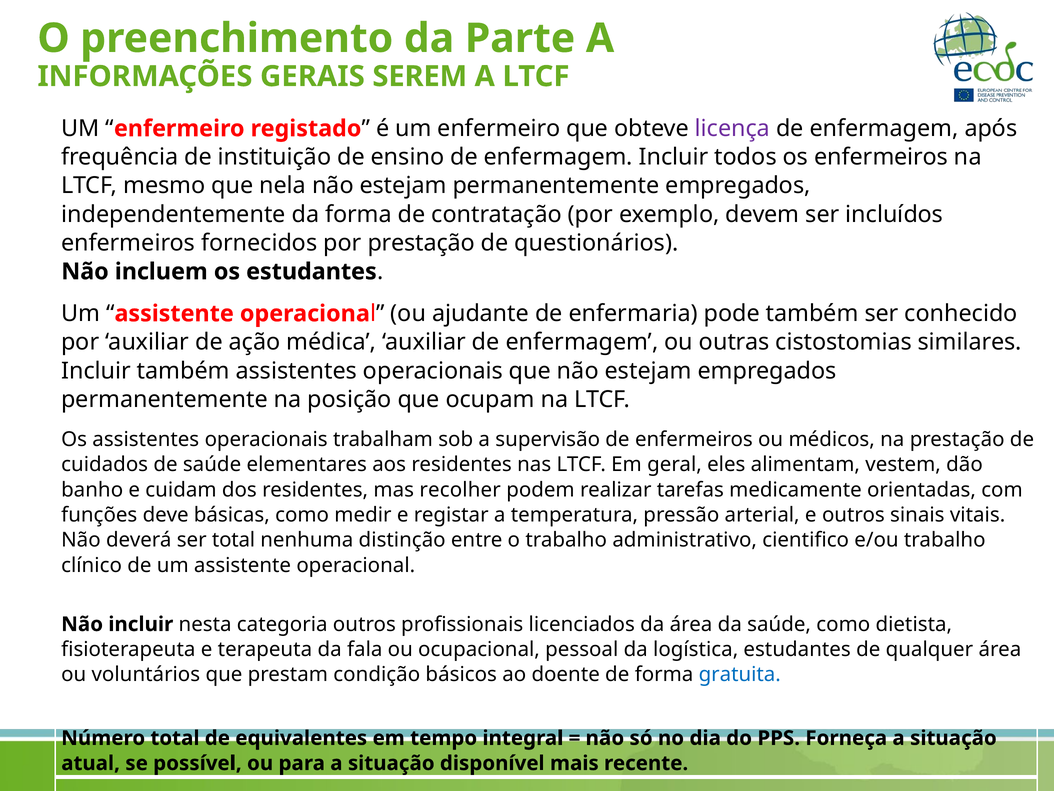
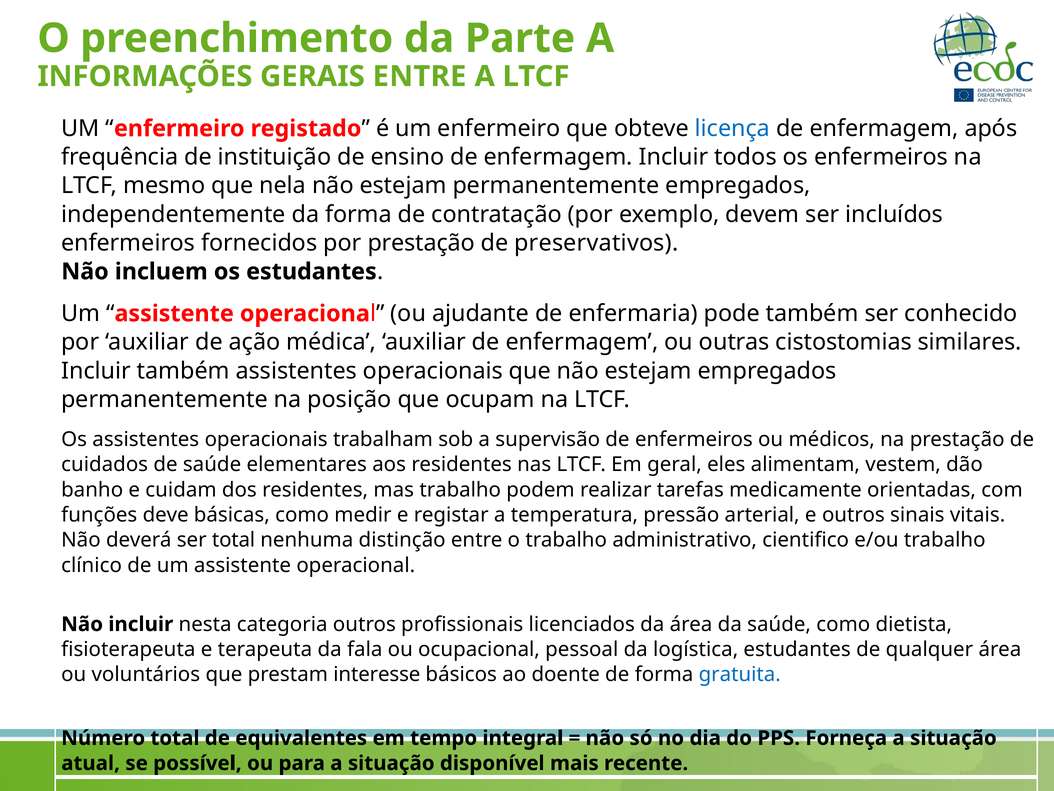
GERAIS SEREM: SEREM -> ENTRE
licença colour: purple -> blue
questionários: questionários -> preservativos
mas recolher: recolher -> trabalho
condição: condição -> interesse
